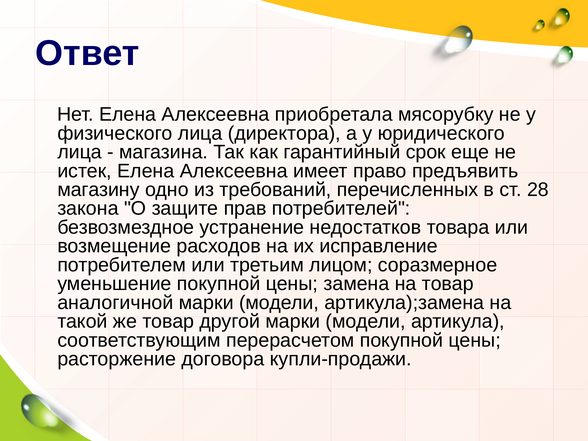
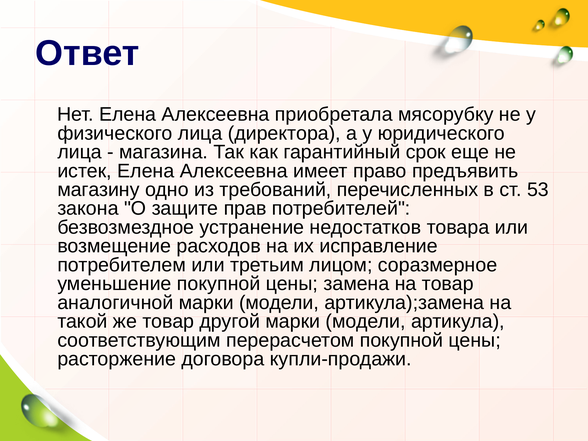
28: 28 -> 53
